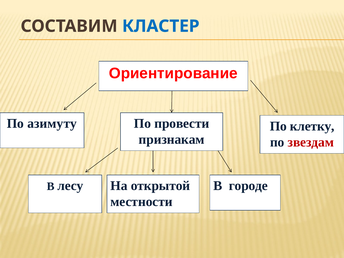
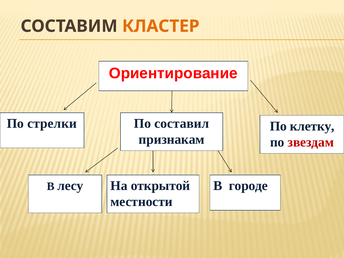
КЛАСТЕР colour: blue -> orange
азимуту: азимуту -> стрелки
провести: провести -> составил
